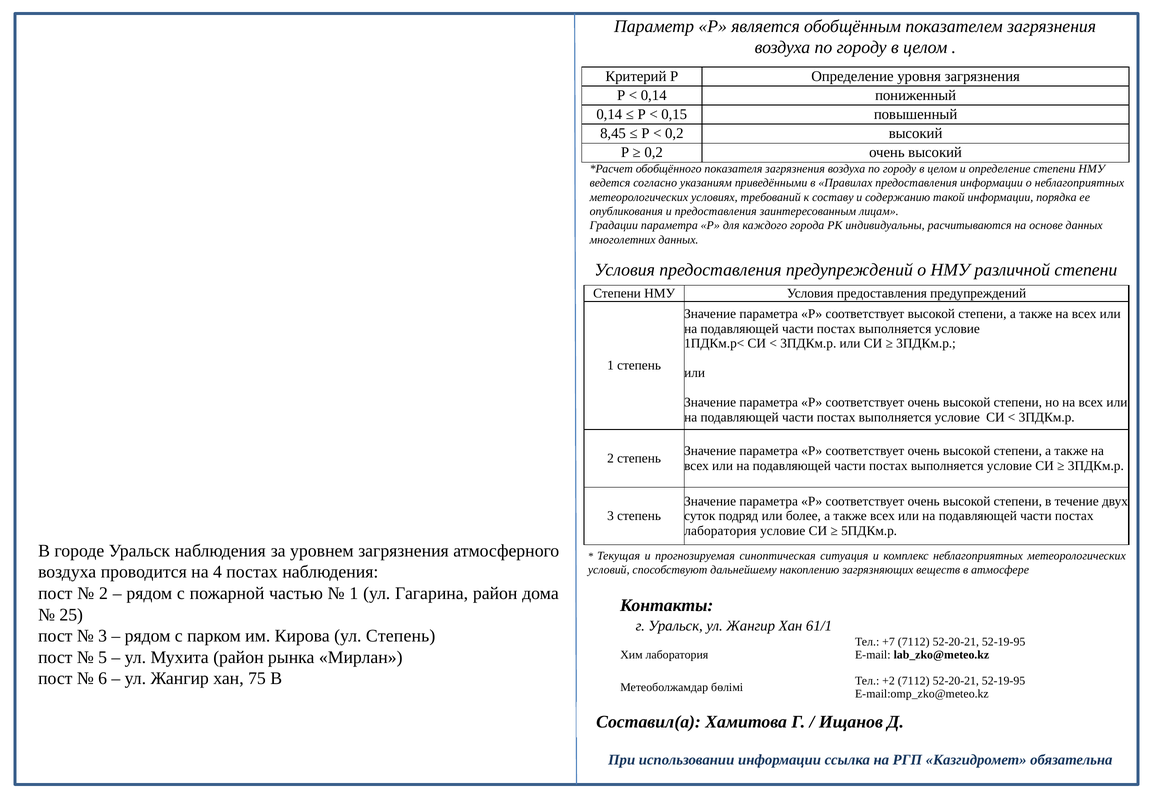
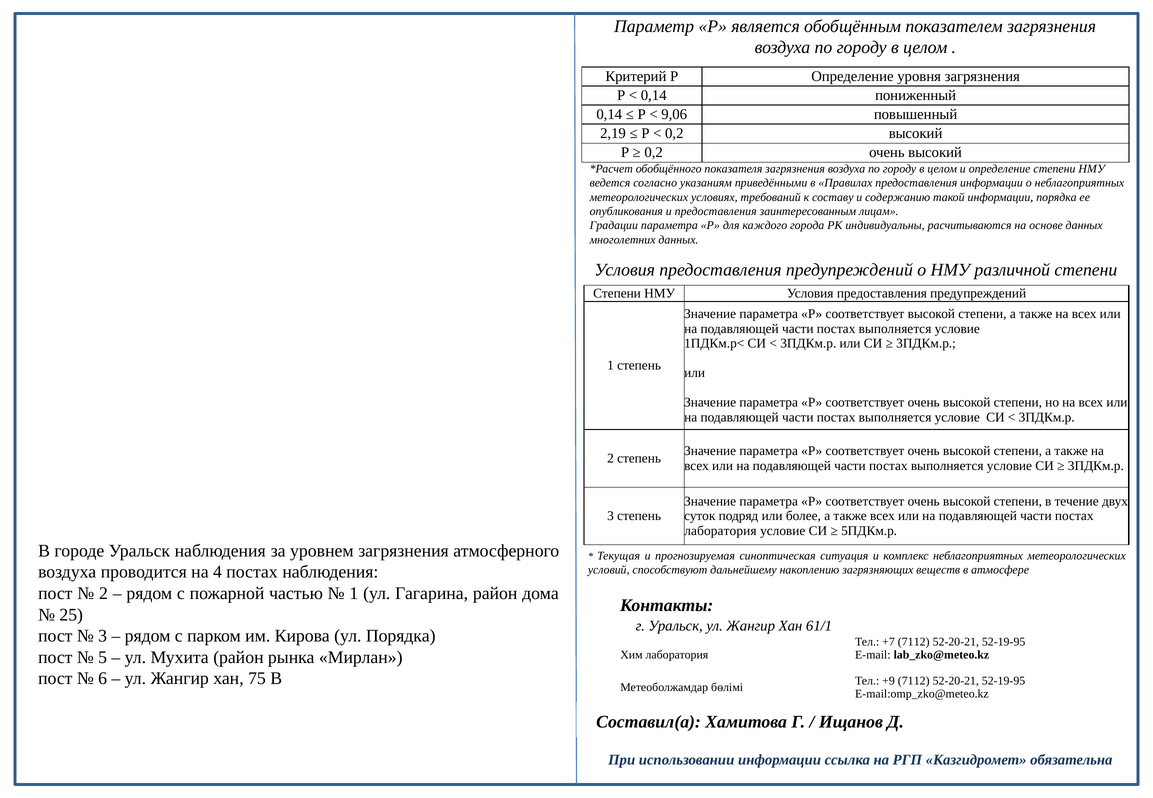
0,15: 0,15 -> 9,06
8,45: 8,45 -> 2,19
ул Степень: Степень -> Порядка
+2: +2 -> +9
